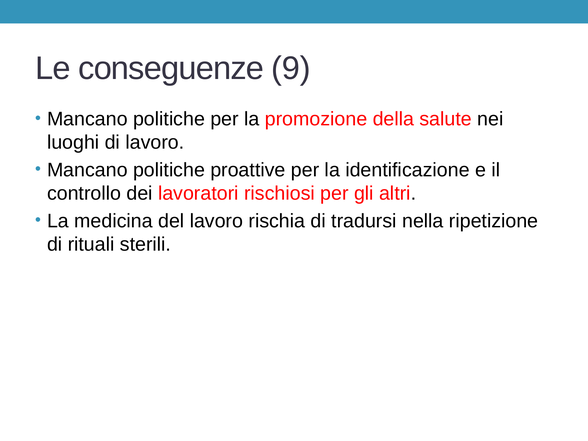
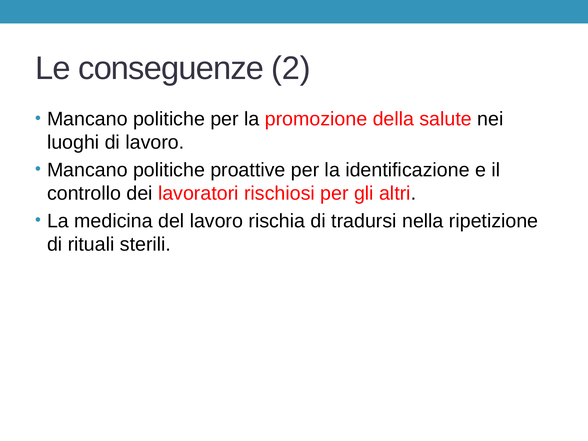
9: 9 -> 2
